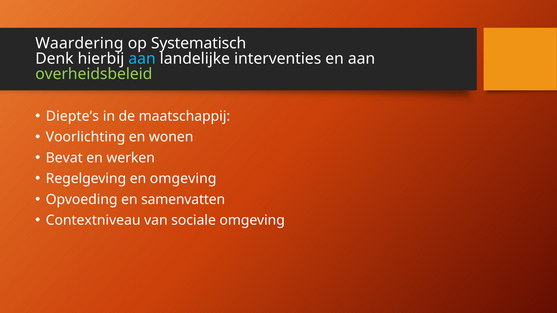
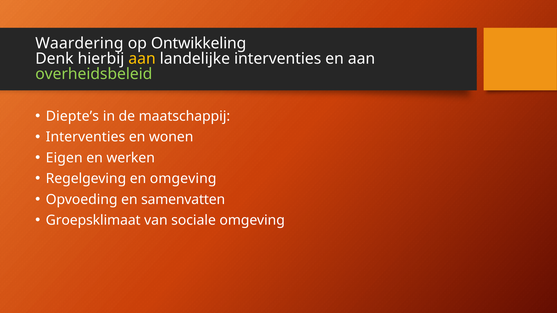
Systematisch: Systematisch -> Ontwikkeling
aan at (142, 59) colour: light blue -> yellow
Voorlichting at (85, 137): Voorlichting -> Interventies
Bevat: Bevat -> Eigen
Contextniveau: Contextniveau -> Groepsklimaat
